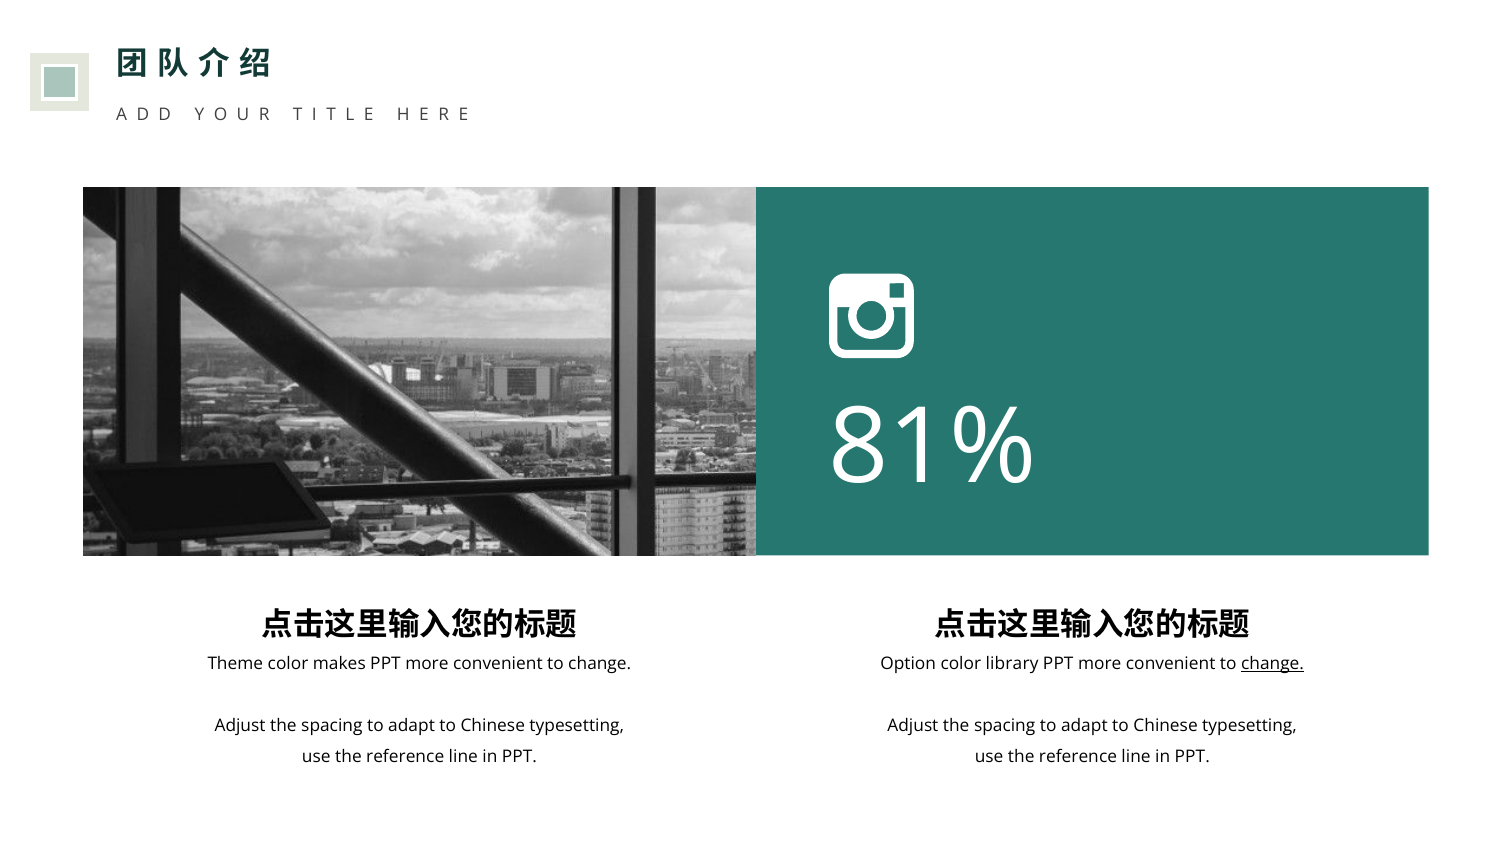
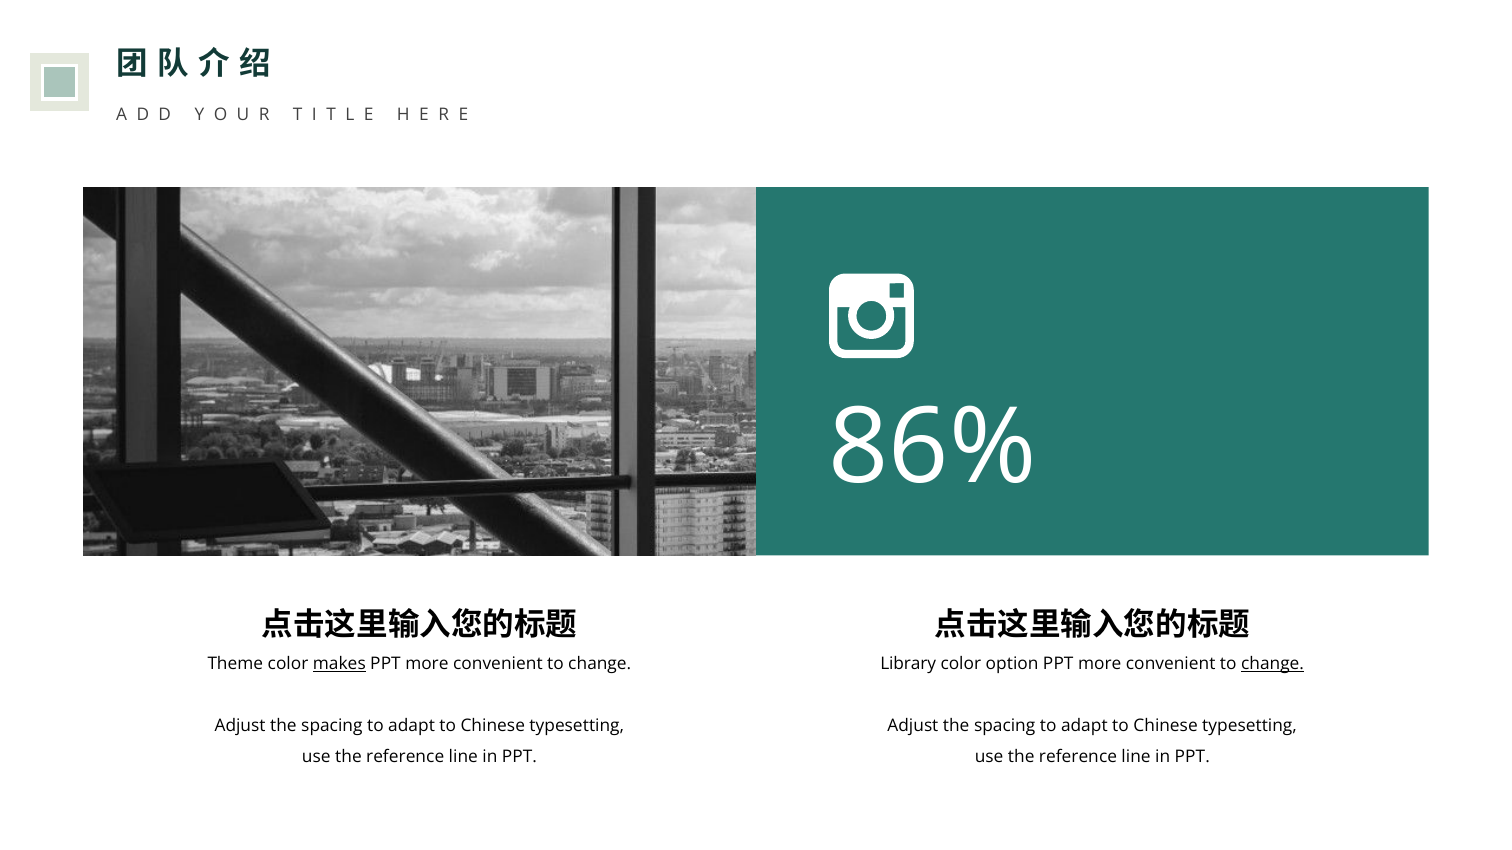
81%: 81% -> 86%
makes underline: none -> present
Option: Option -> Library
library: library -> option
